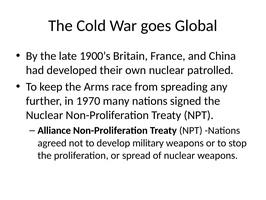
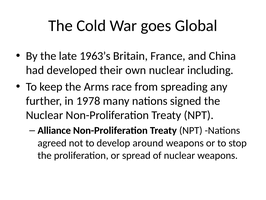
1900’s: 1900’s -> 1963’s
patrolled: patrolled -> including
1970: 1970 -> 1978
military: military -> around
